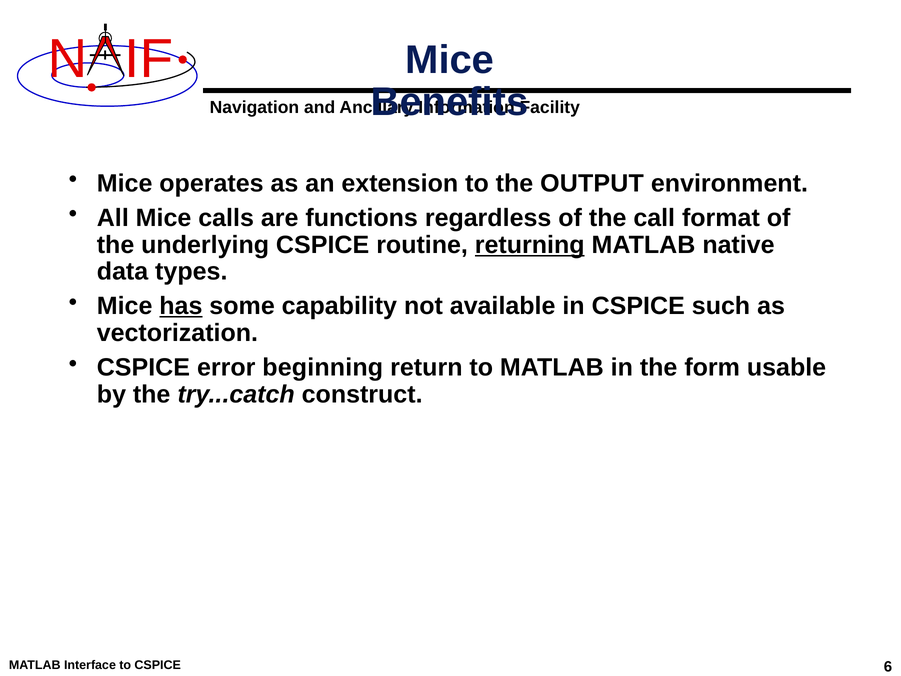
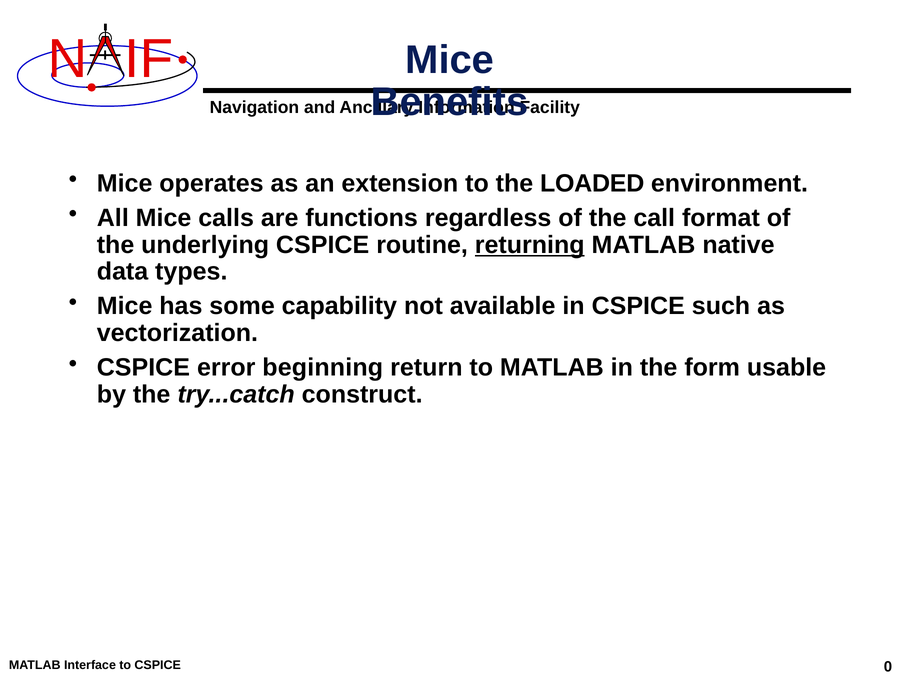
OUTPUT: OUTPUT -> LOADED
has underline: present -> none
6: 6 -> 0
